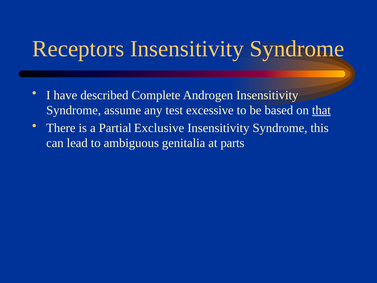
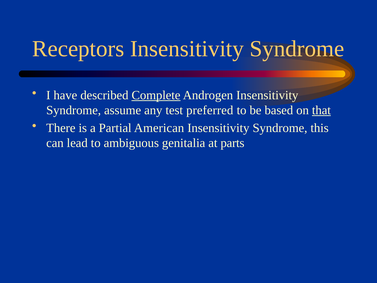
Complete underline: none -> present
excessive: excessive -> preferred
Exclusive: Exclusive -> American
